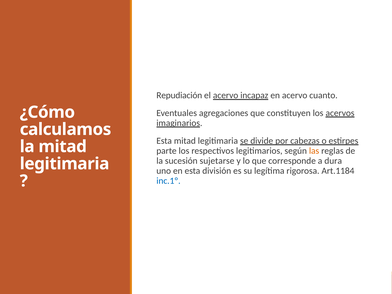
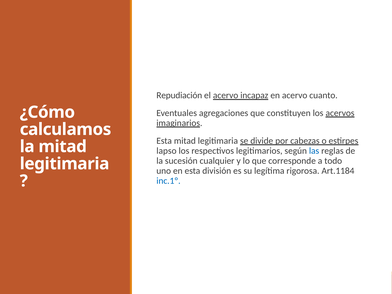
parte: parte -> lapso
las colour: orange -> blue
sujetarse: sujetarse -> cualquier
dura: dura -> todo
